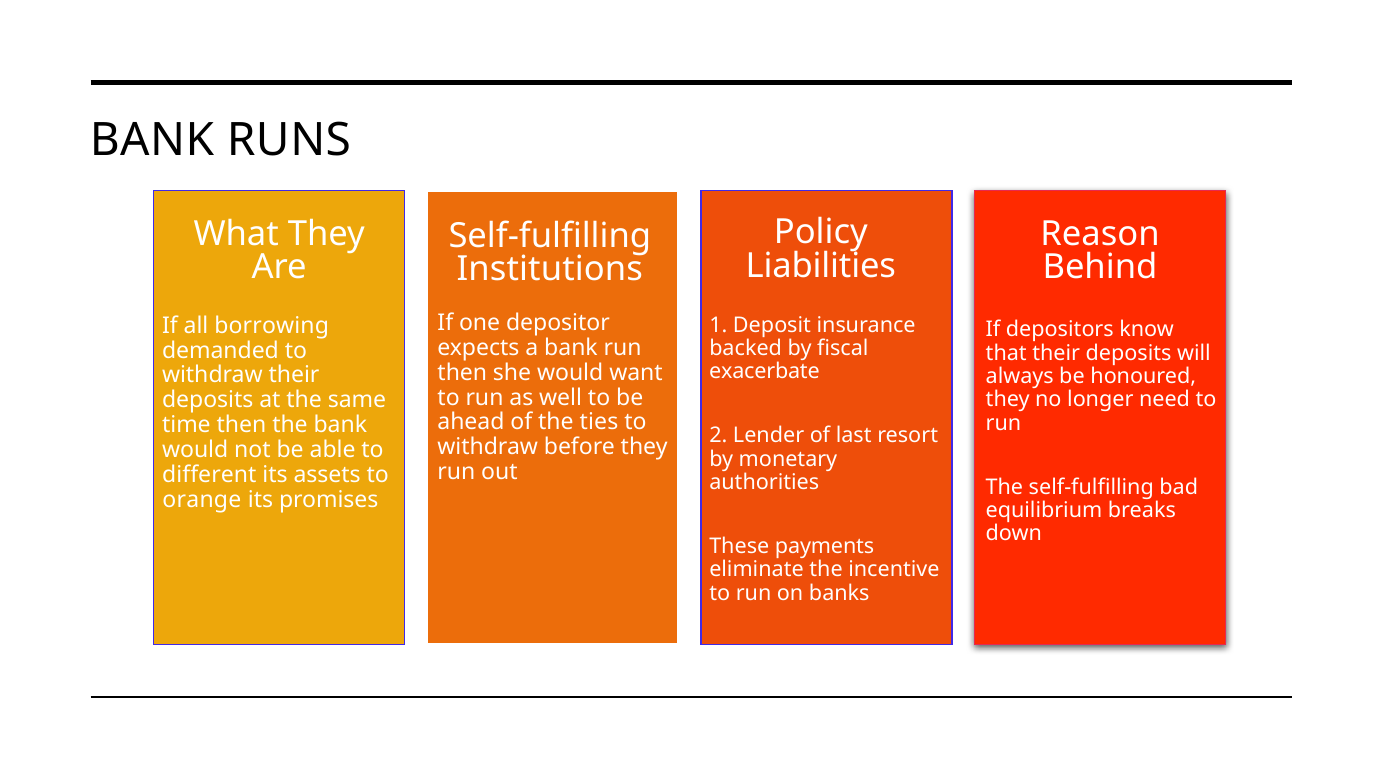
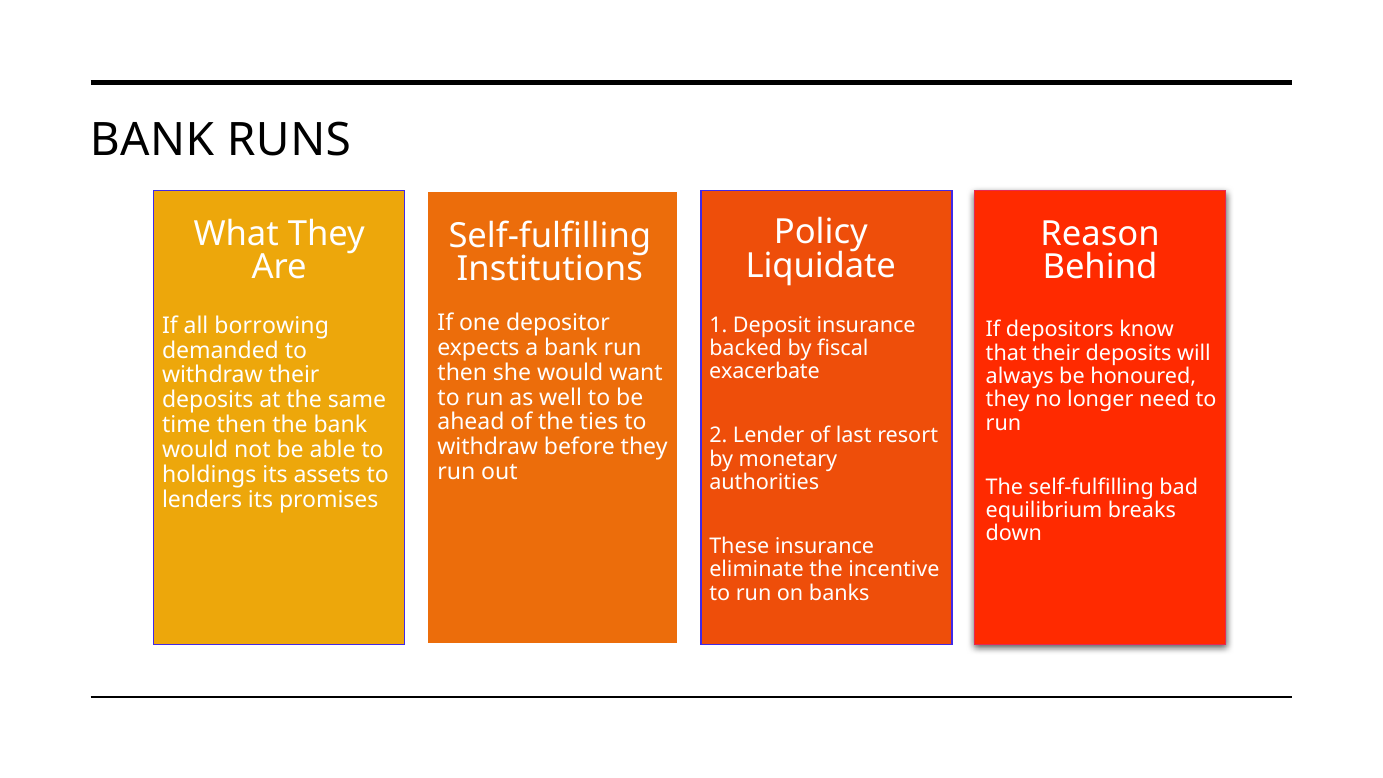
Liabilities: Liabilities -> Liquidate
different: different -> holdings
orange: orange -> lenders
These payments: payments -> insurance
